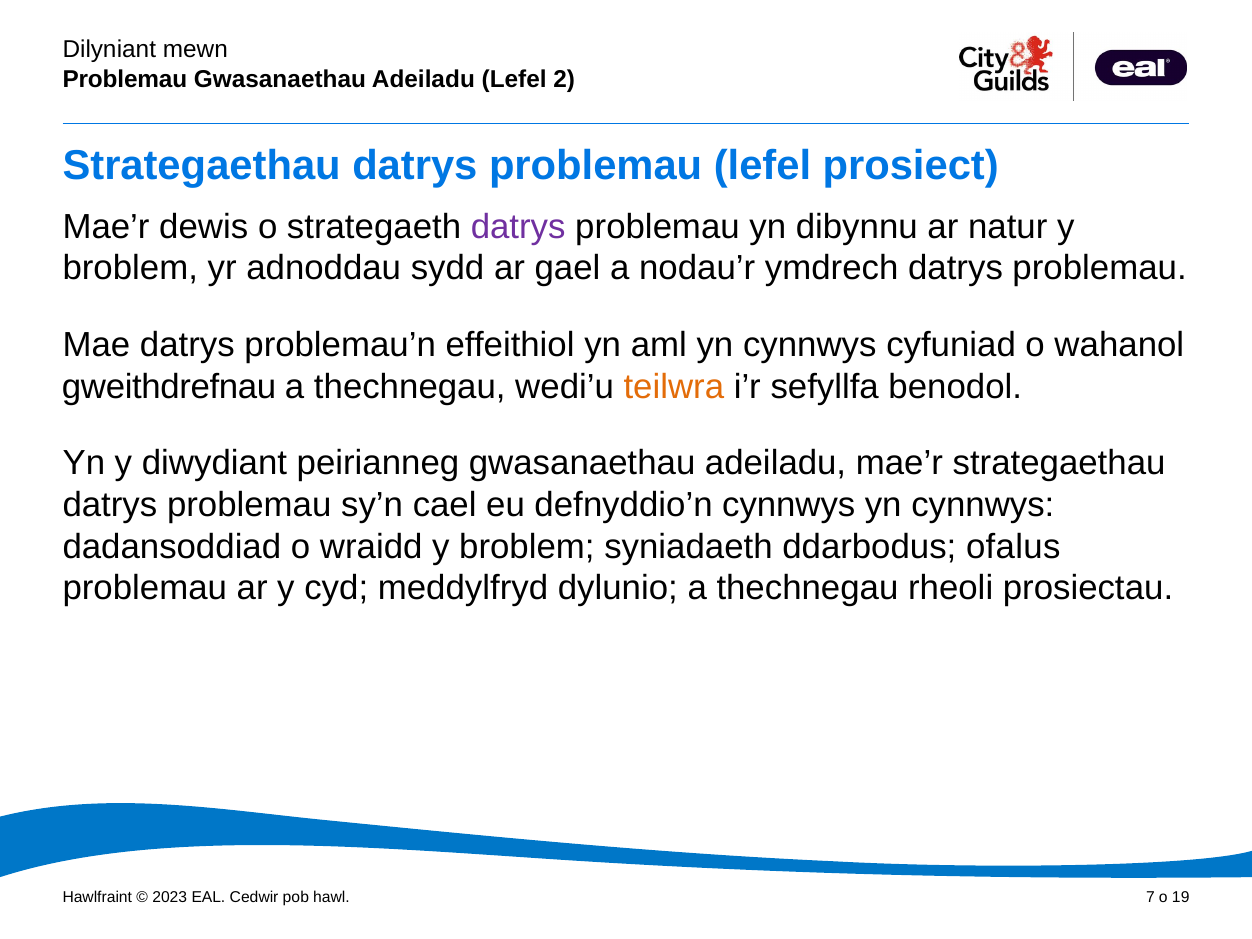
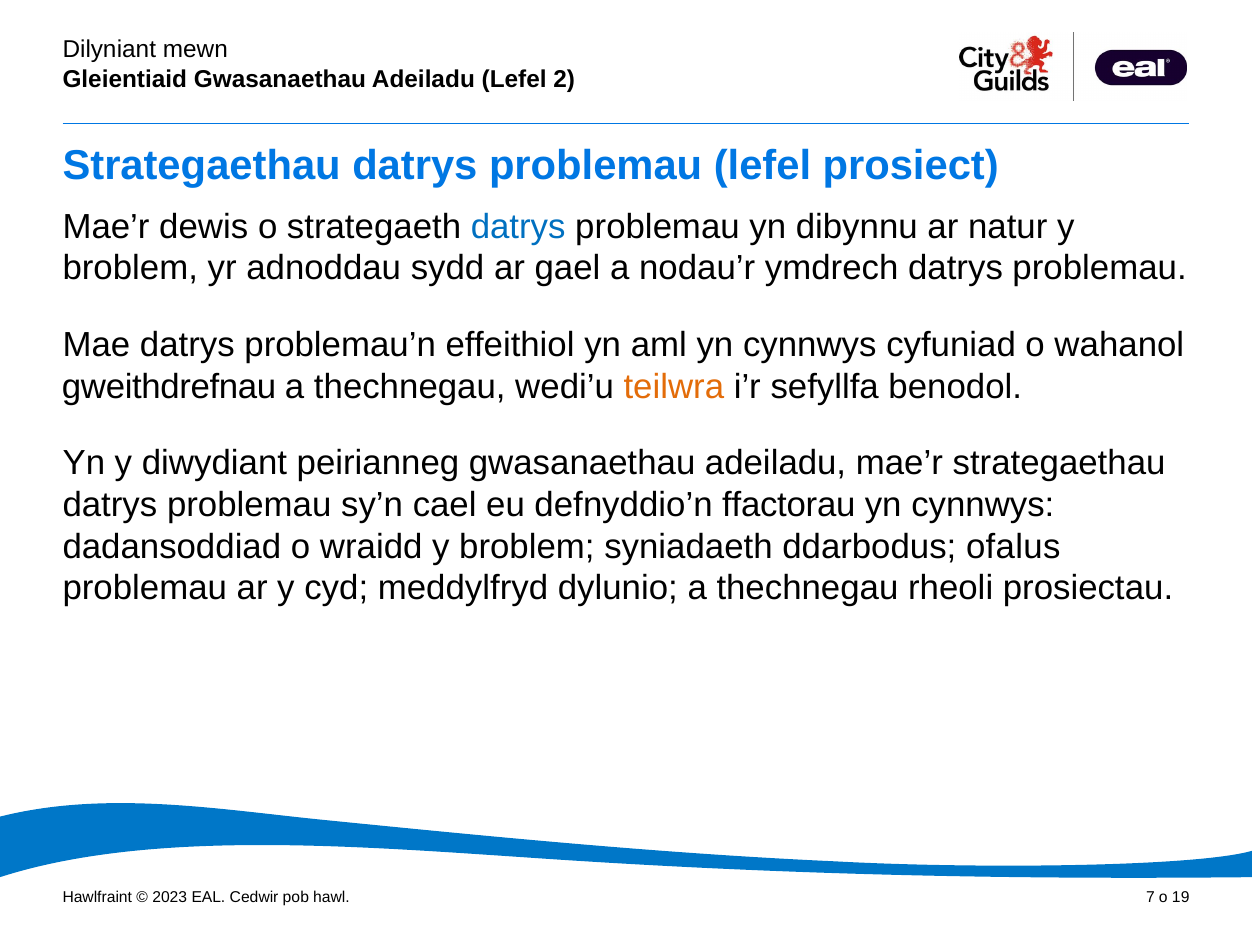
Problemau at (125, 79): Problemau -> Gleientiaid
datrys at (518, 227) colour: purple -> blue
defnyddio’n cynnwys: cynnwys -> ffactorau
